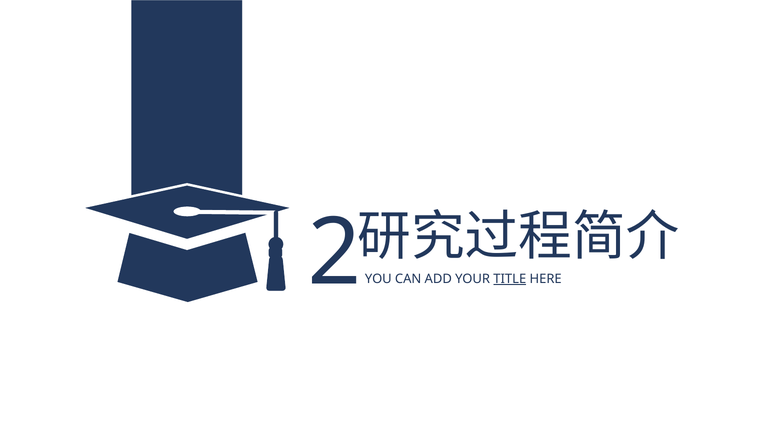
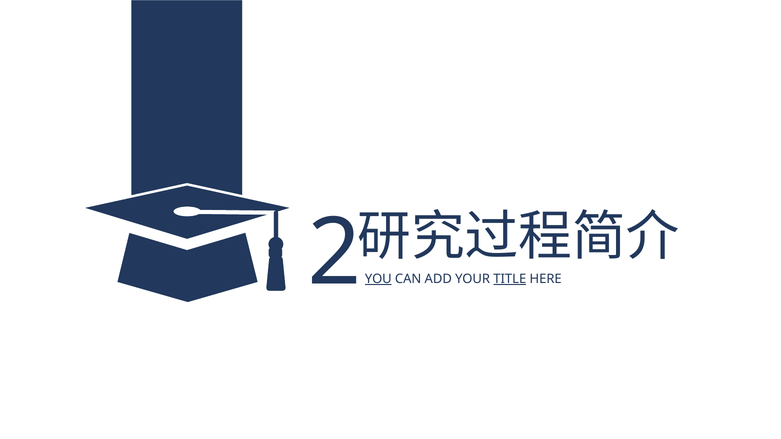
YOU underline: none -> present
